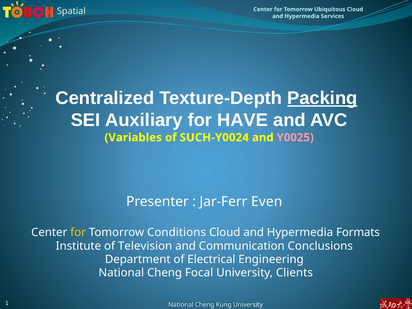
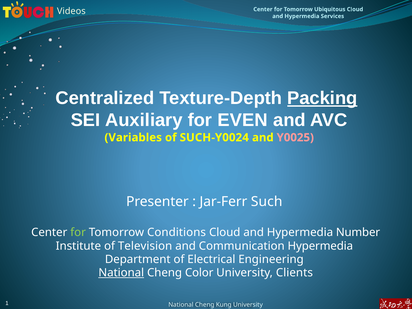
Spatial: Spatial -> Videos
HAVE: HAVE -> EVEN
Even: Even -> Such
for at (78, 232) colour: yellow -> light green
Formats: Formats -> Number
Communication Conclusions: Conclusions -> Hypermedia
National at (121, 273) underline: none -> present
Focal: Focal -> Color
